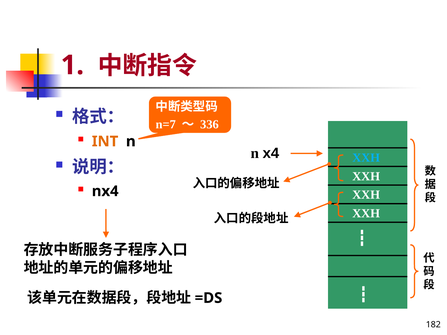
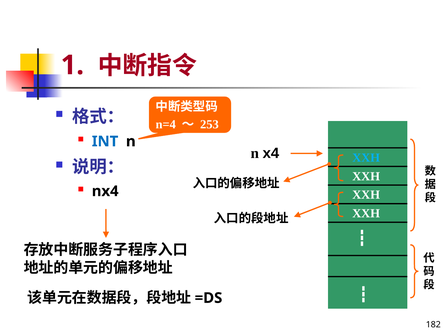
n=7: n=7 -> n=4
336: 336 -> 253
INT colour: orange -> blue
